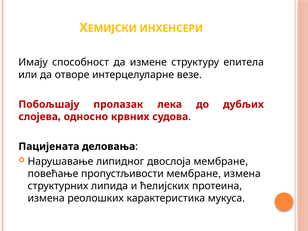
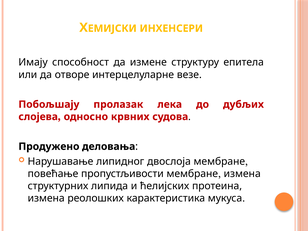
Пацијената: Пацијената -> Продужено
